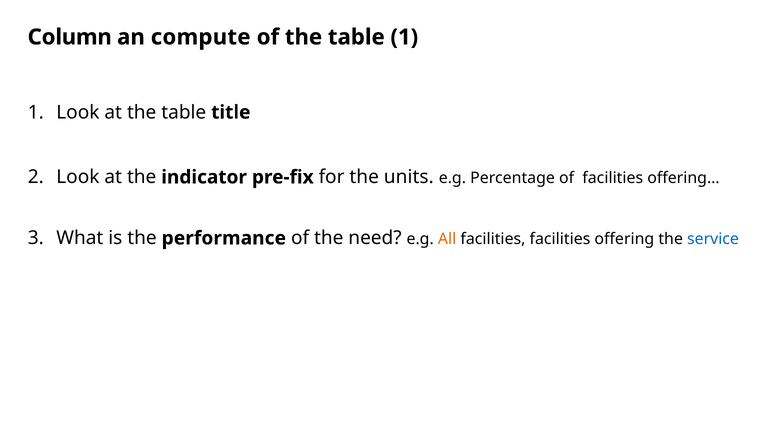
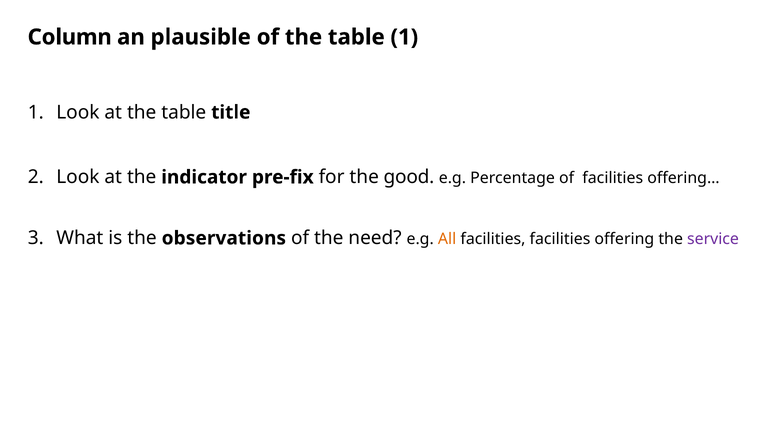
compute: compute -> plausible
units: units -> good
performance: performance -> observations
service colour: blue -> purple
